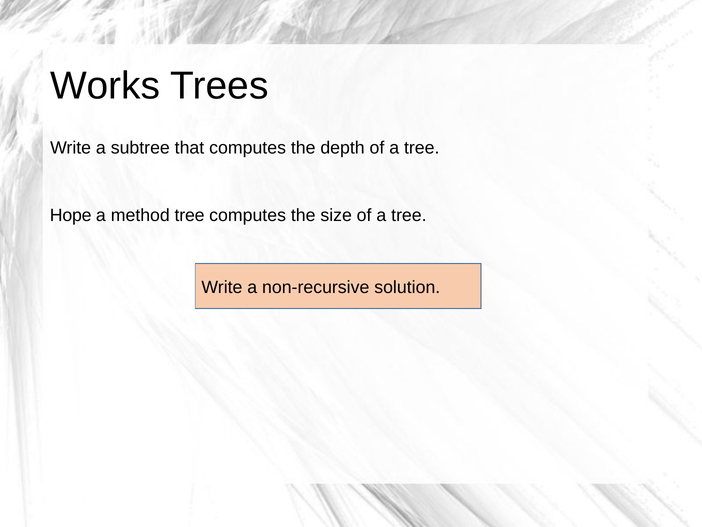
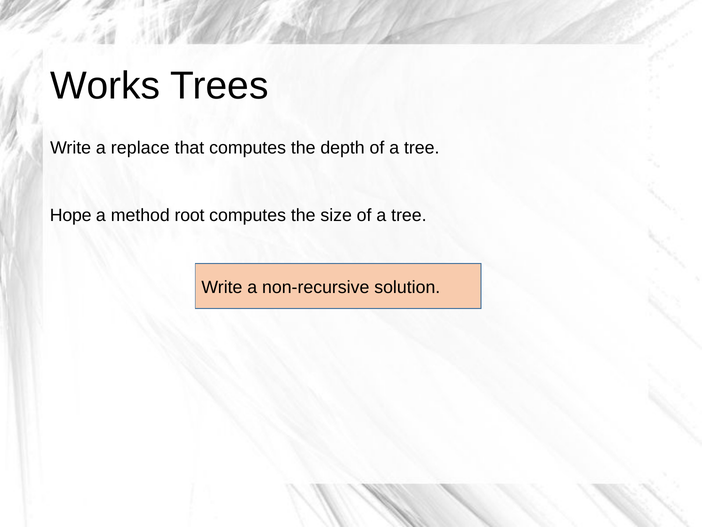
subtree: subtree -> replace
method tree: tree -> root
